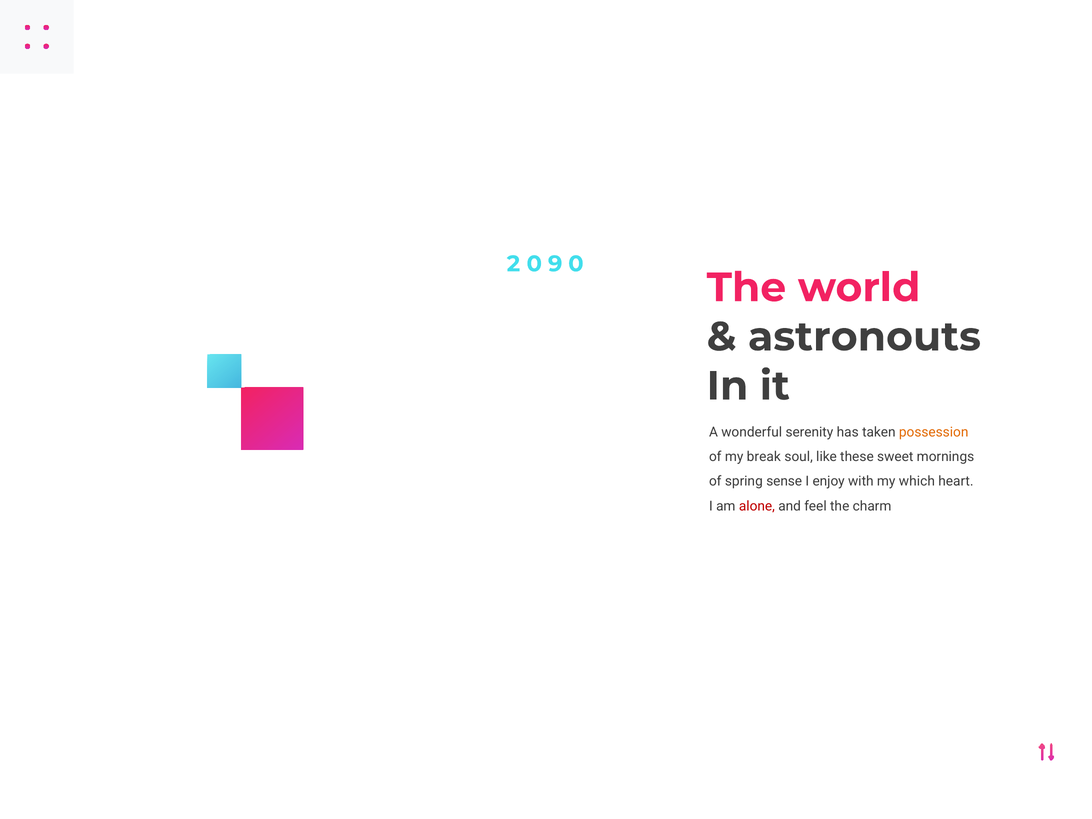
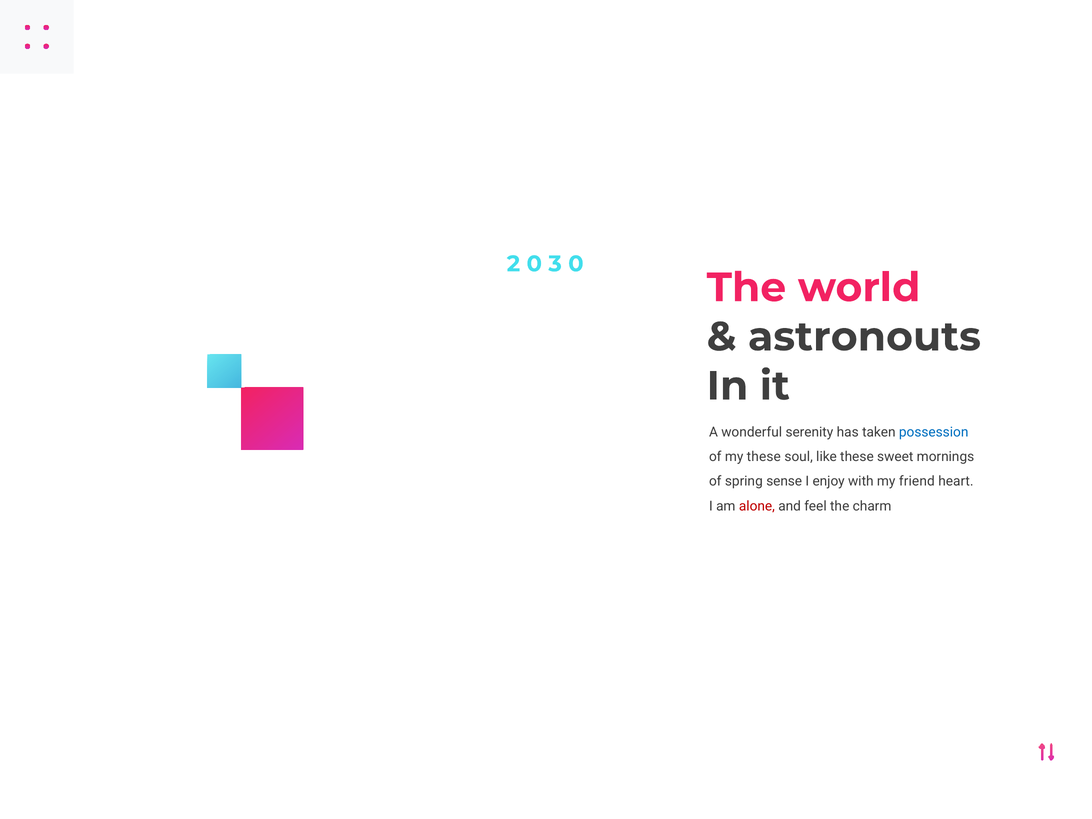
9: 9 -> 3
possession colour: orange -> blue
my break: break -> these
which: which -> friend
